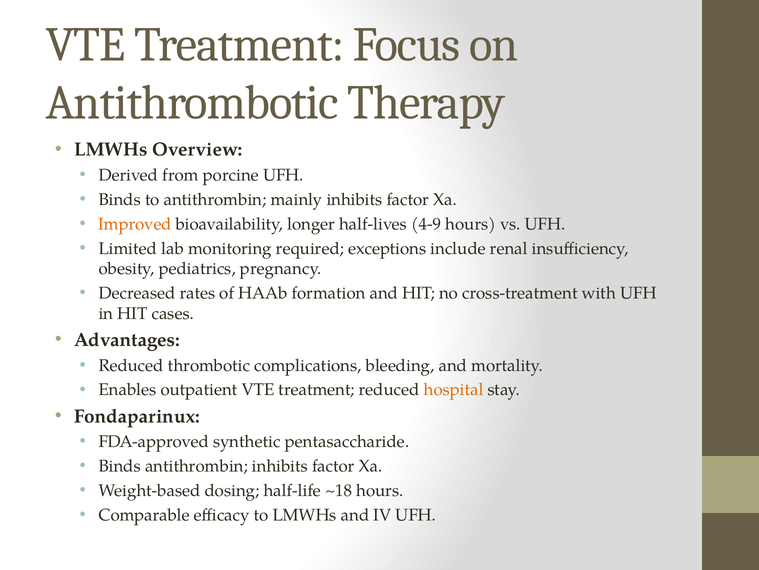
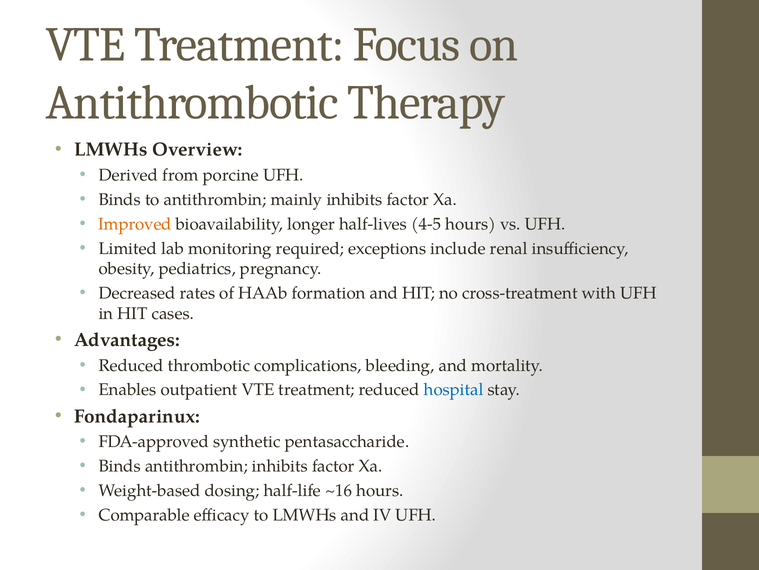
4-9: 4-9 -> 4-5
hospital colour: orange -> blue
~18: ~18 -> ~16
